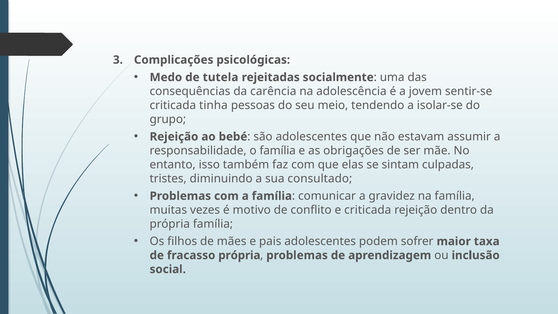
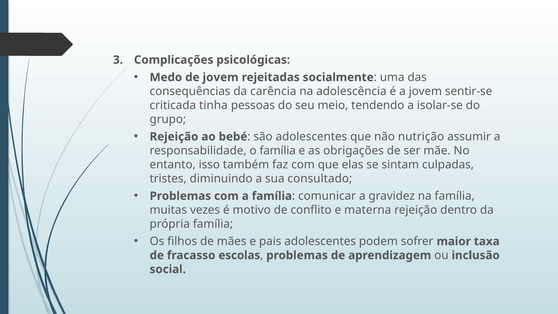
de tutela: tutela -> jovem
estavam: estavam -> nutrição
e criticada: criticada -> materna
fracasso própria: própria -> escolas
